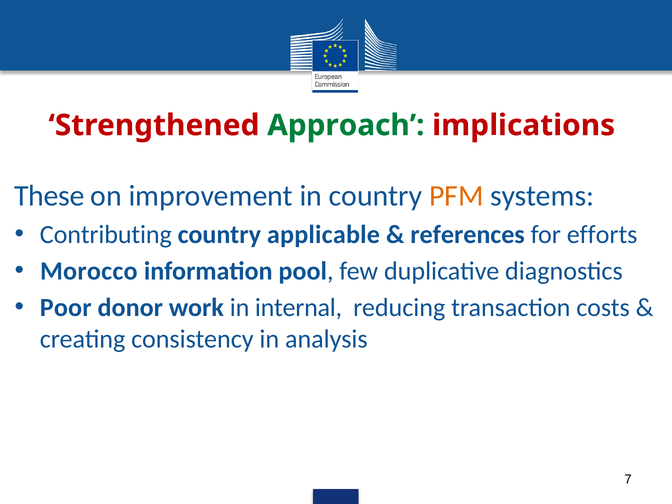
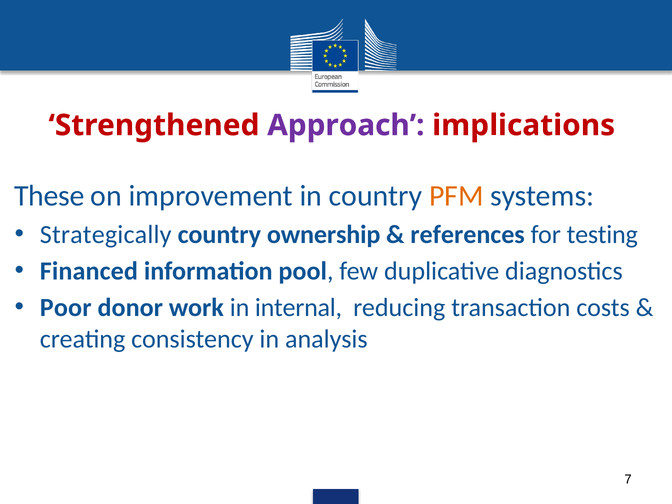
Approach colour: green -> purple
Contributing: Contributing -> Strategically
applicable: applicable -> ownership
efforts: efforts -> testing
Morocco: Morocco -> Financed
